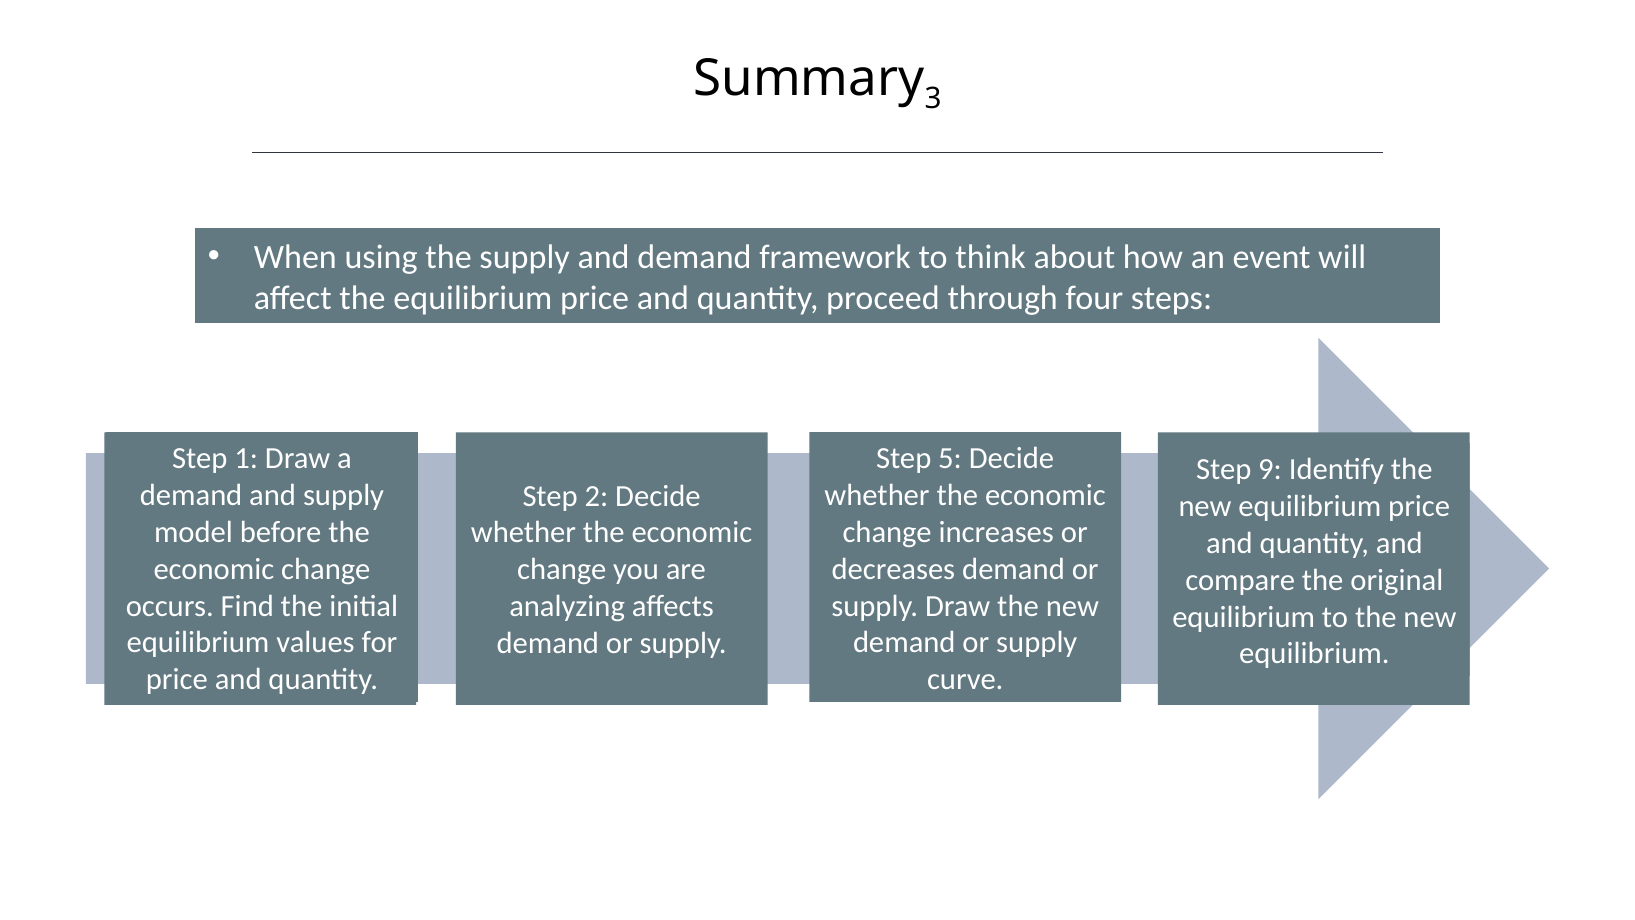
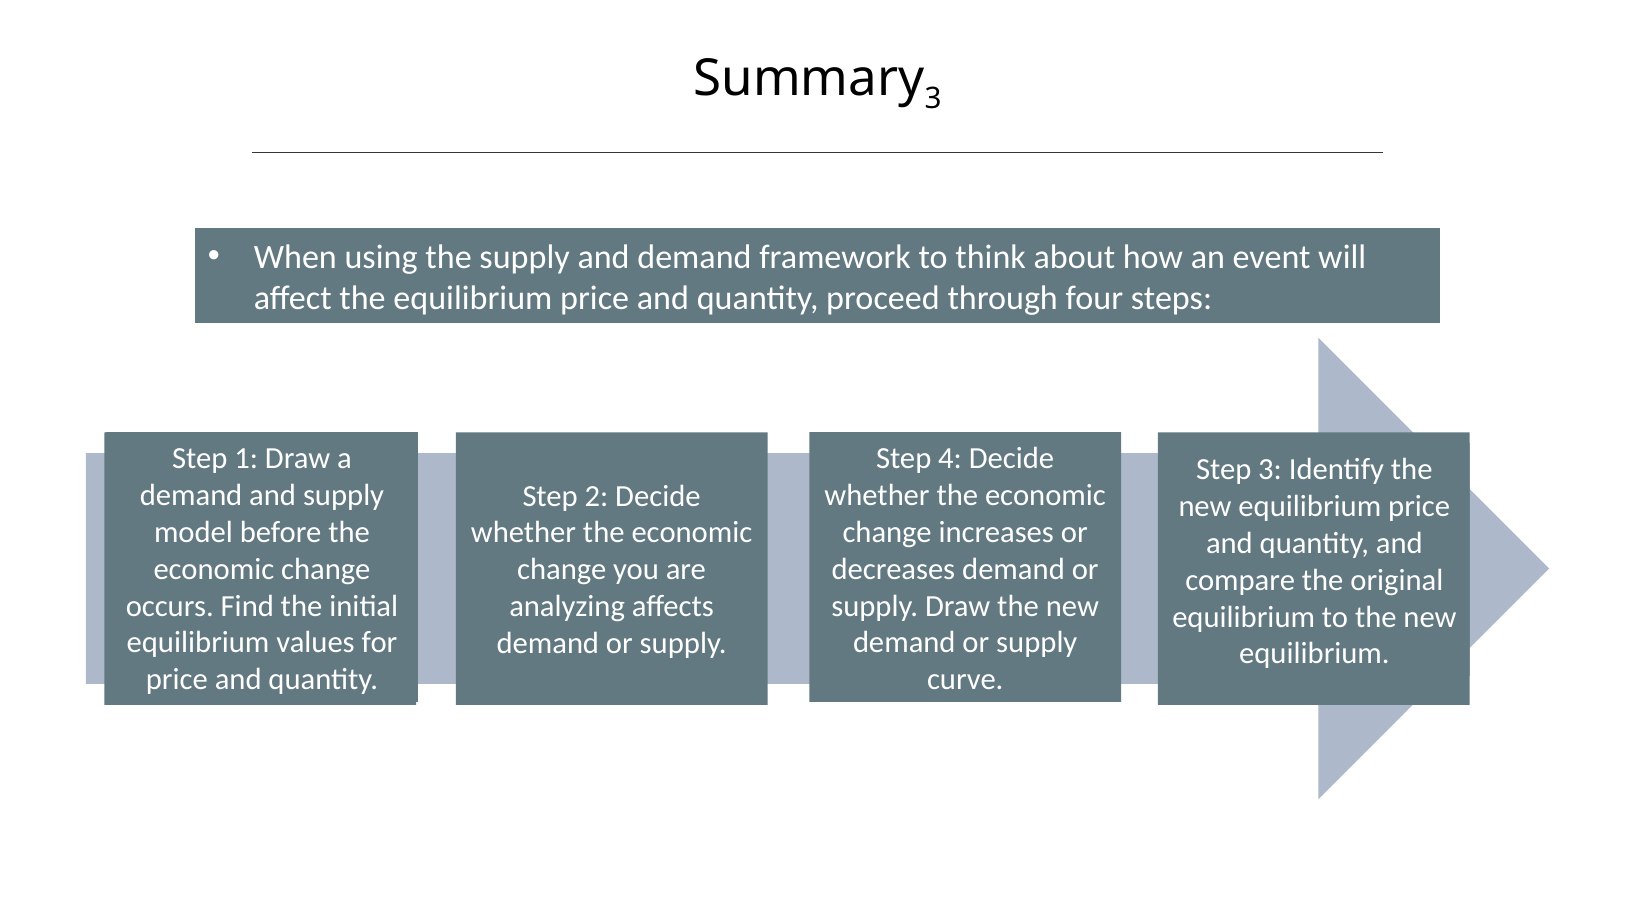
5: 5 -> 4
Step 9: 9 -> 3
